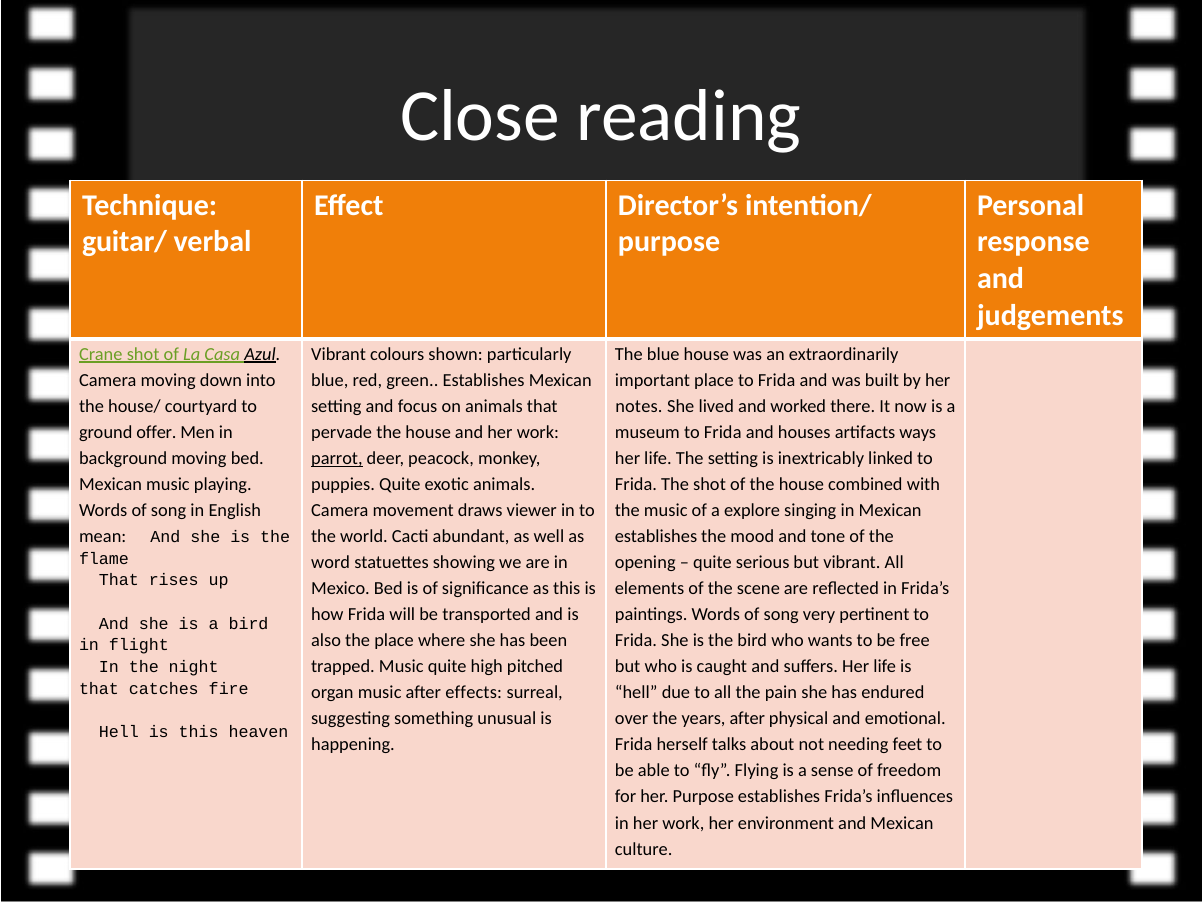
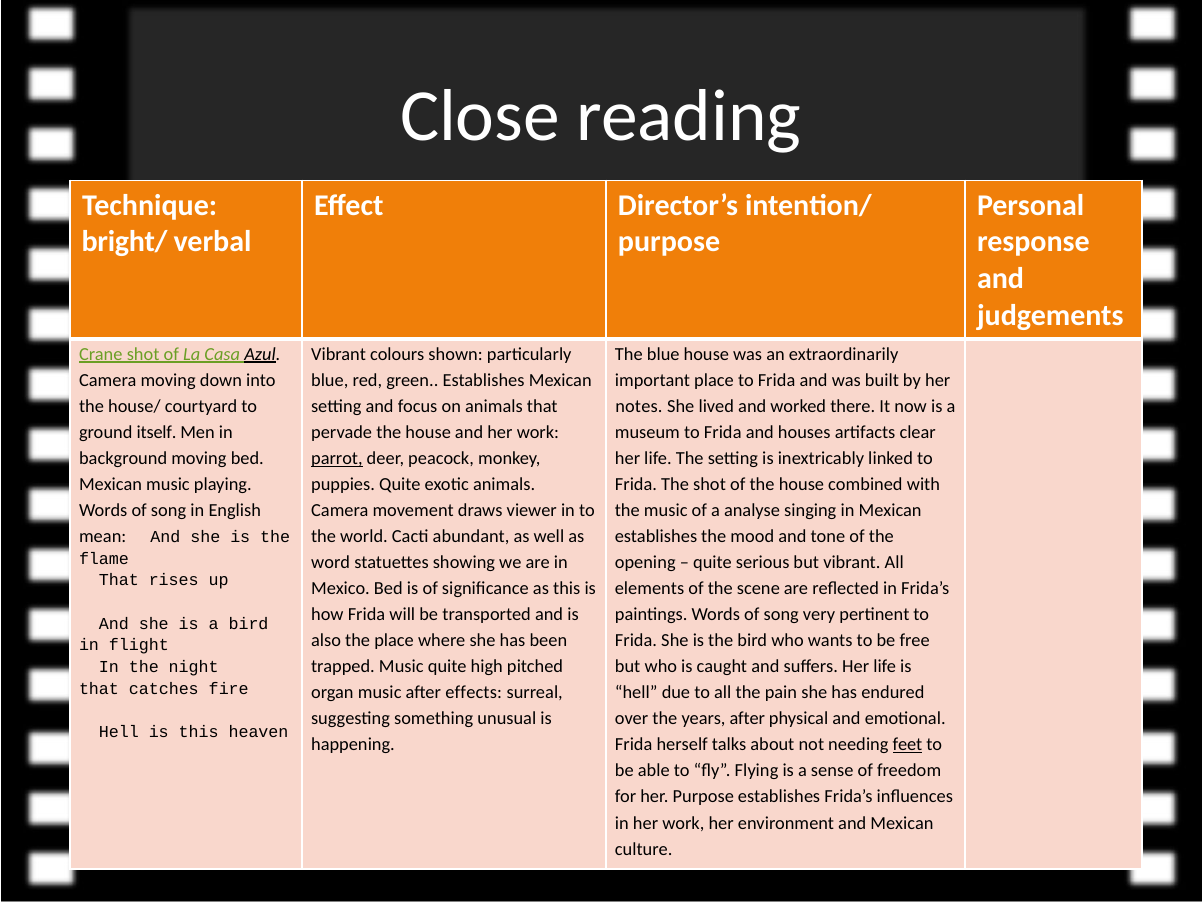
guitar/: guitar/ -> bright/
offer: offer -> itself
ways: ways -> clear
explore: explore -> analyse
feet underline: none -> present
